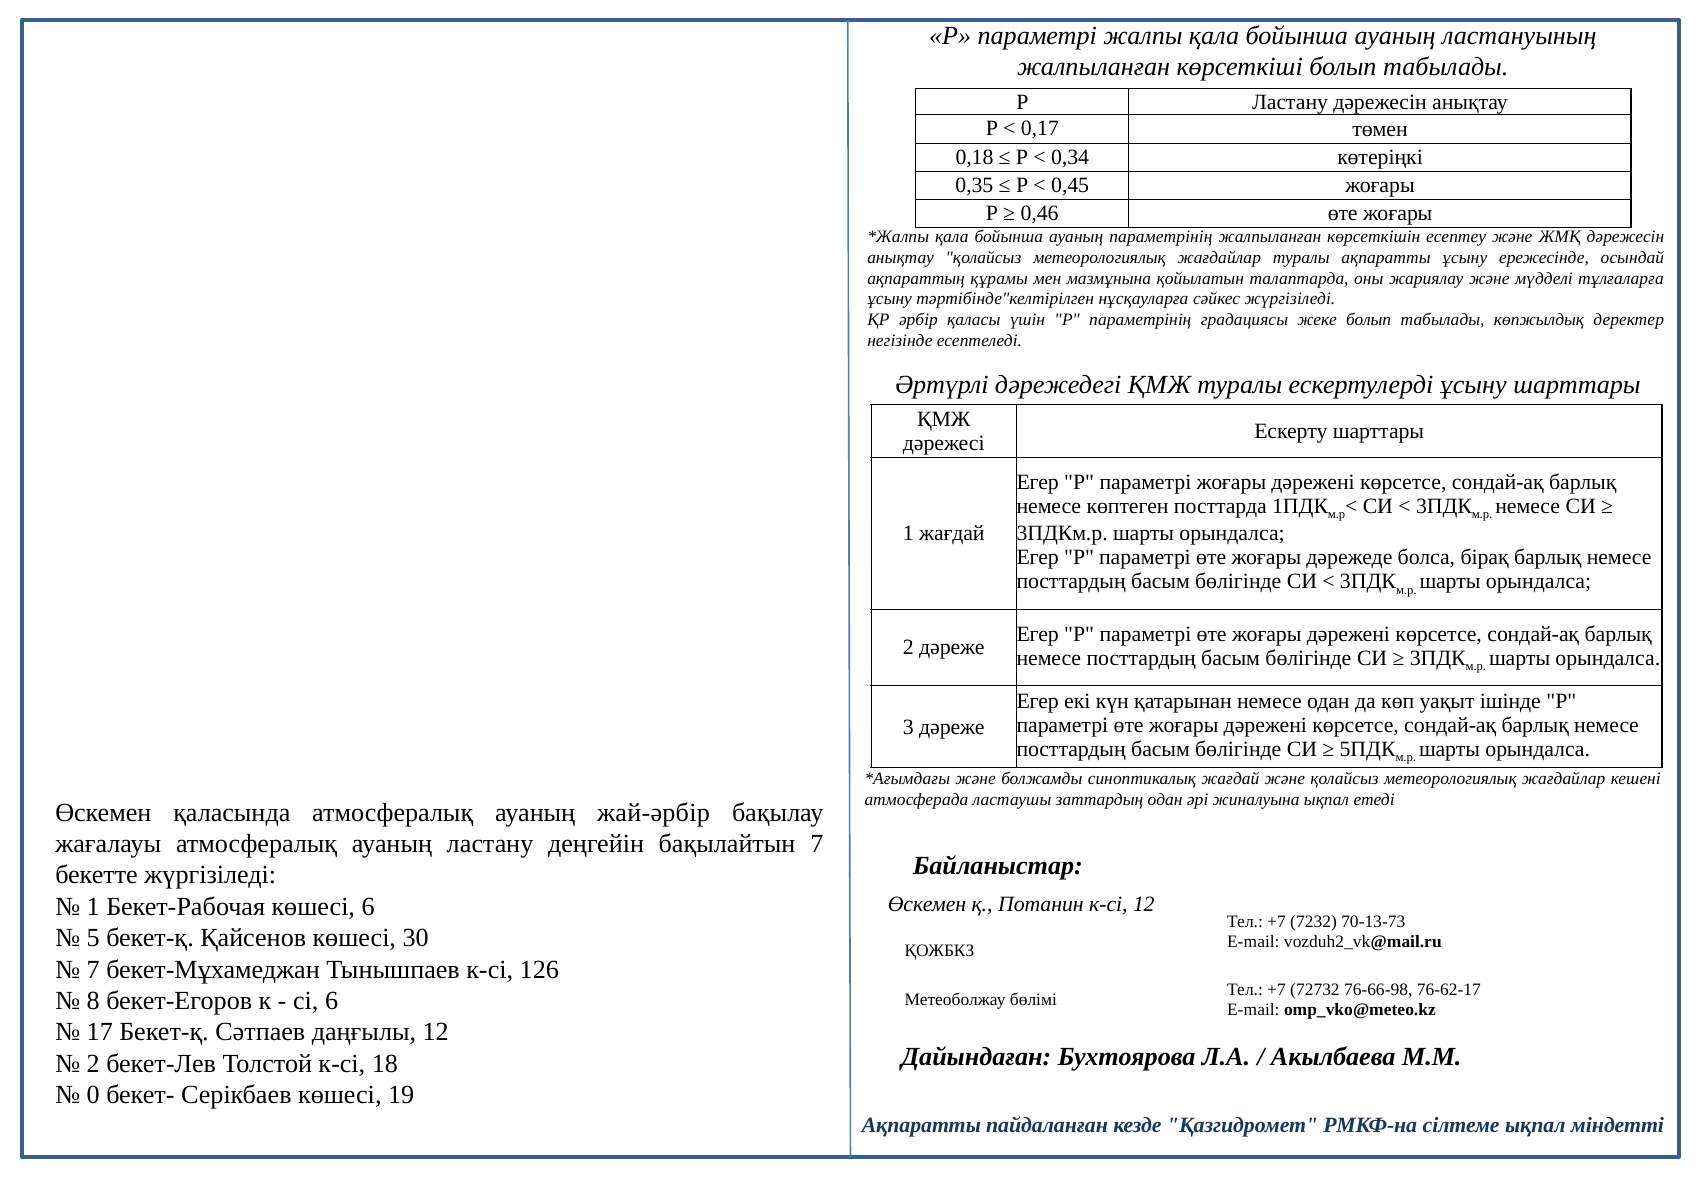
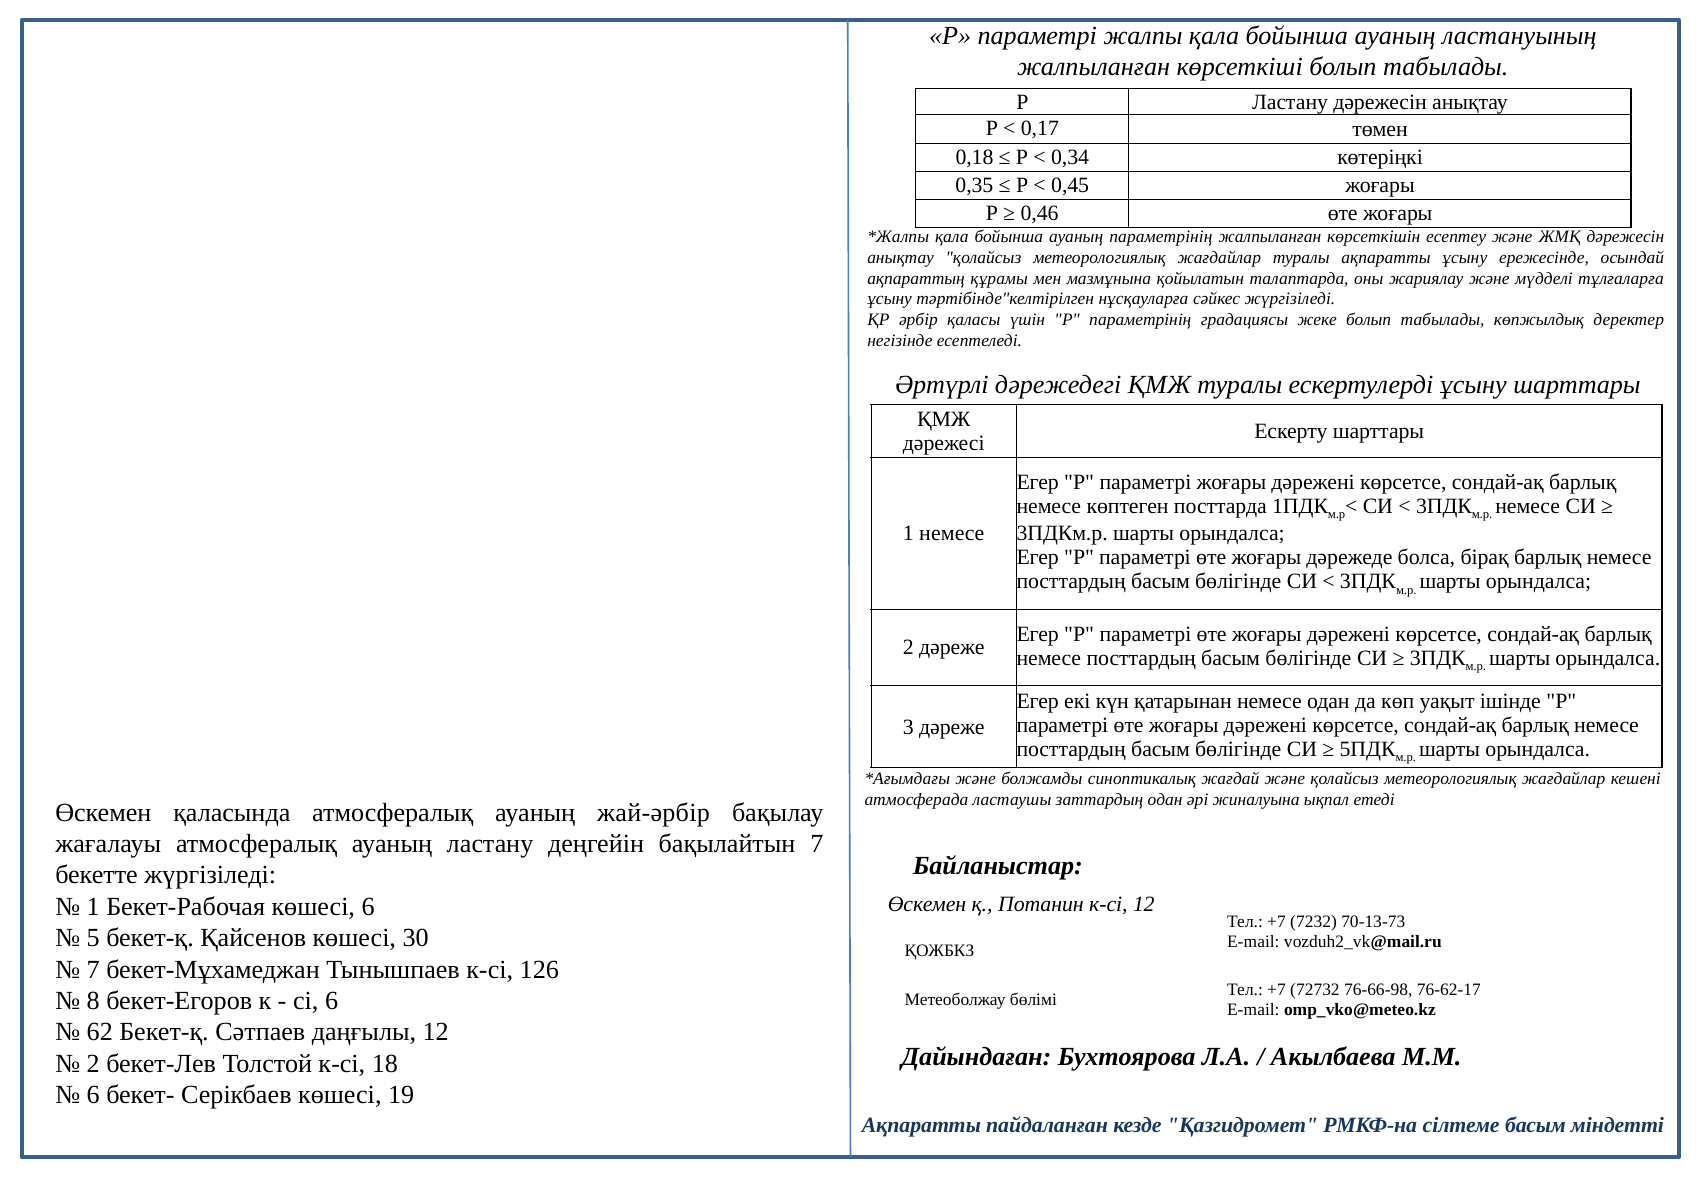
1 жағдай: жағдай -> немесе
17: 17 -> 62
0 at (93, 1096): 0 -> 6
сілтеме ықпал: ықпал -> басым
